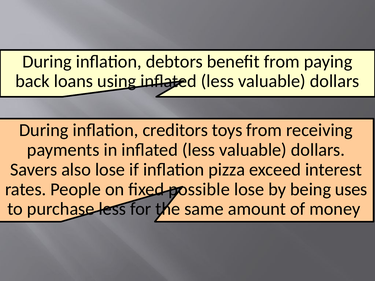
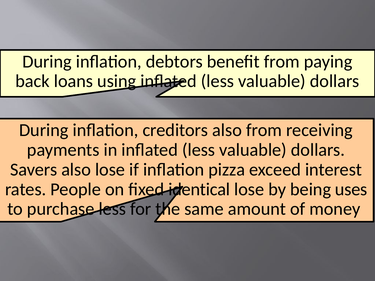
creditors toys: toys -> also
possible: possible -> identical
